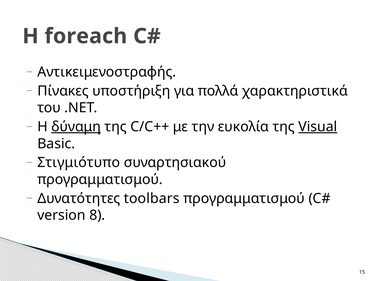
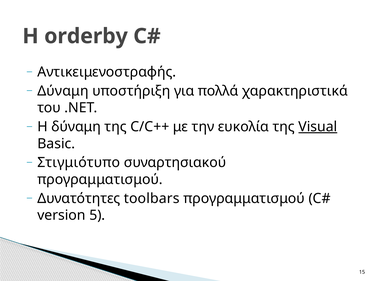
foreach: foreach -> orderby
Πίνακες at (63, 91): Πίνακες -> Δύναμη
δύναμη at (76, 127) underline: present -> none
8: 8 -> 5
